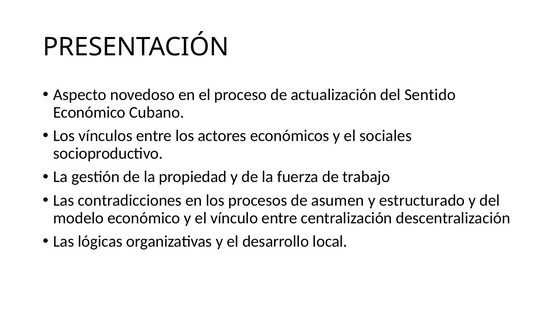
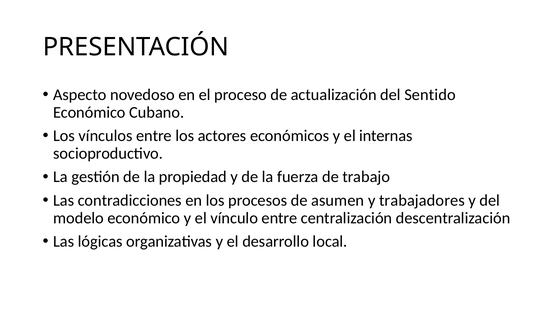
sociales: sociales -> internas
estructurado: estructurado -> trabajadores
